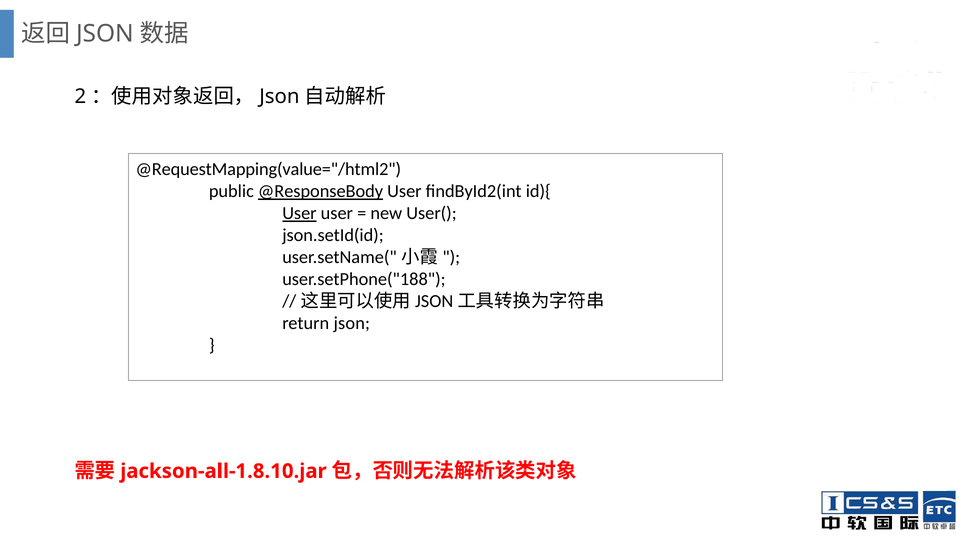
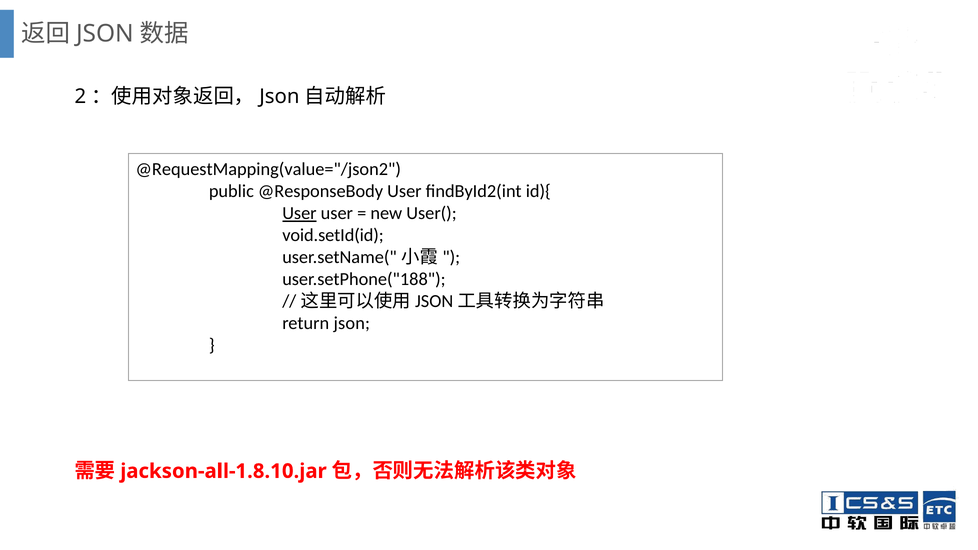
@RequestMapping(value="/html2: @RequestMapping(value="/html2 -> @RequestMapping(value="/json2
@ResponseBody underline: present -> none
json.setId(id: json.setId(id -> void.setId(id
